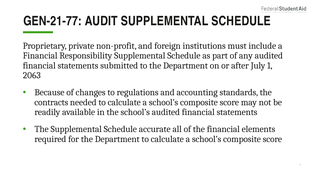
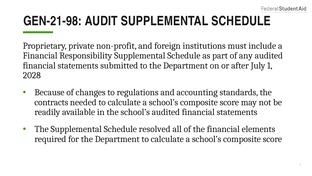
GEN-21-77: GEN-21-77 -> GEN-21-98
2063: 2063 -> 2028
accurate: accurate -> resolved
